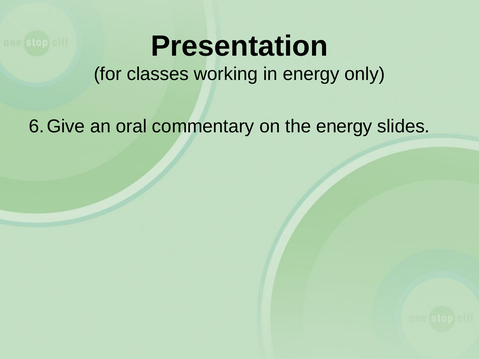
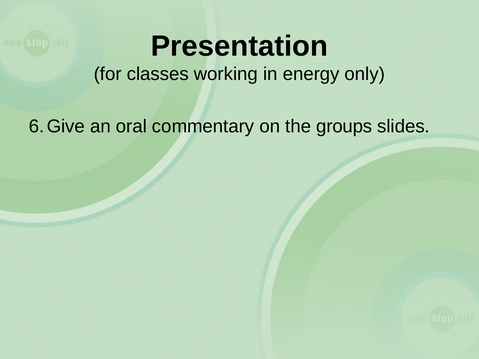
the energy: energy -> groups
